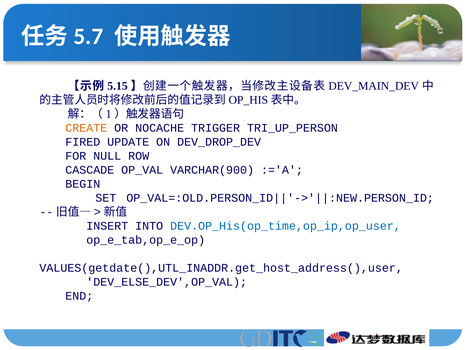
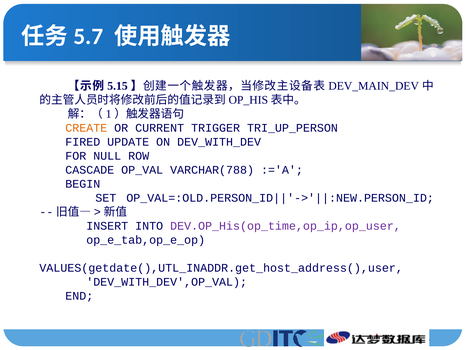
NOCACHE: NOCACHE -> CURRENT
DEV_DROP_DEV: DEV_DROP_DEV -> DEV_WITH_DEV
VARCHAR(900: VARCHAR(900 -> VARCHAR(788
DEV.OP_His(op_time,op_ip,op_user colour: blue -> purple
DEV_ELSE_DEV',OP_VAL: DEV_ELSE_DEV',OP_VAL -> DEV_WITH_DEV',OP_VAL
